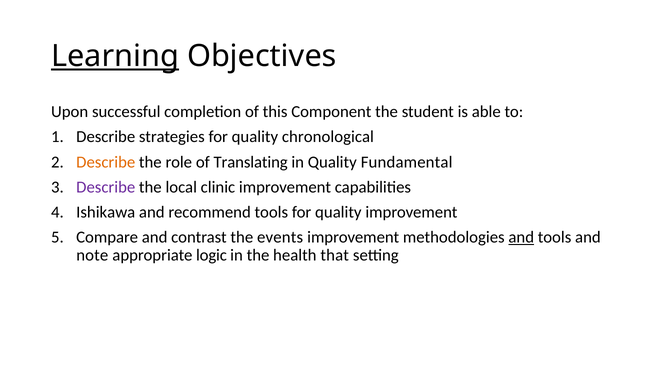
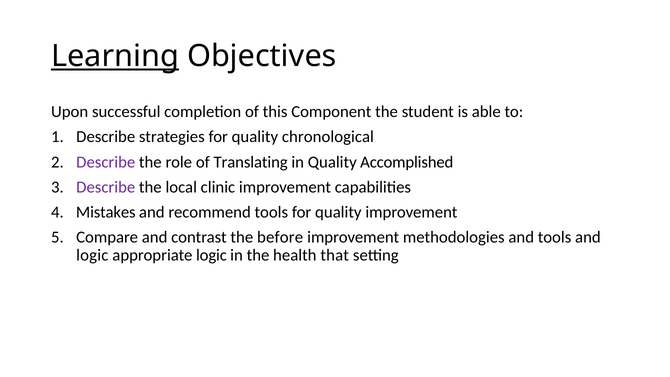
Describe at (106, 162) colour: orange -> purple
Fundamental: Fundamental -> Accomplished
Ishikawa: Ishikawa -> Mistakes
events: events -> before
and at (521, 237) underline: present -> none
note at (92, 255): note -> logic
